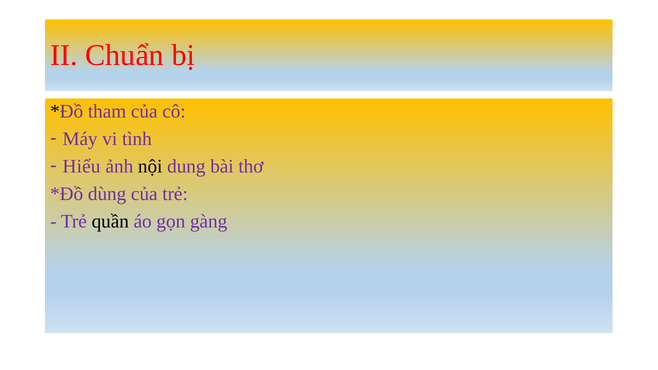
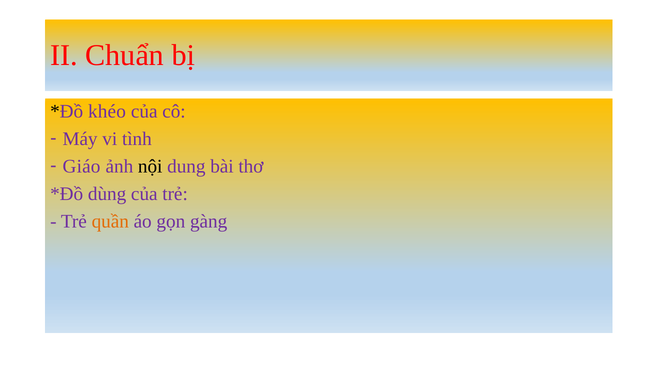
tham: tham -> khéo
Hiểu: Hiểu -> Giáo
quần colour: black -> orange
